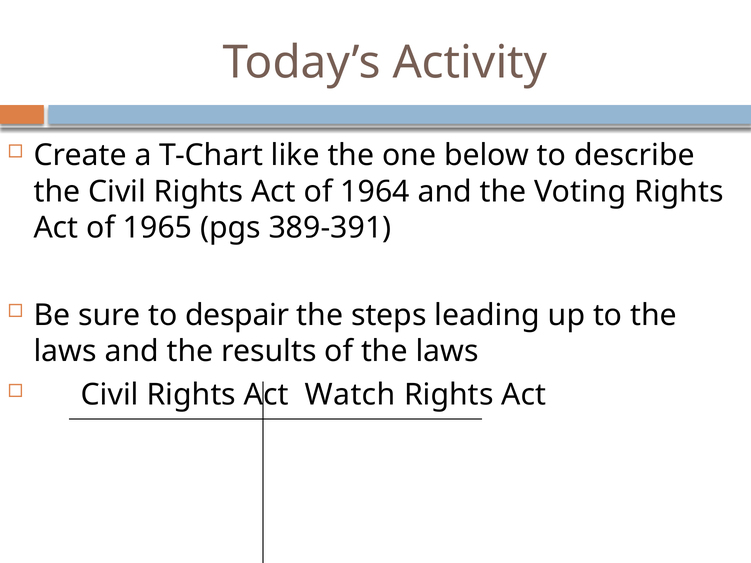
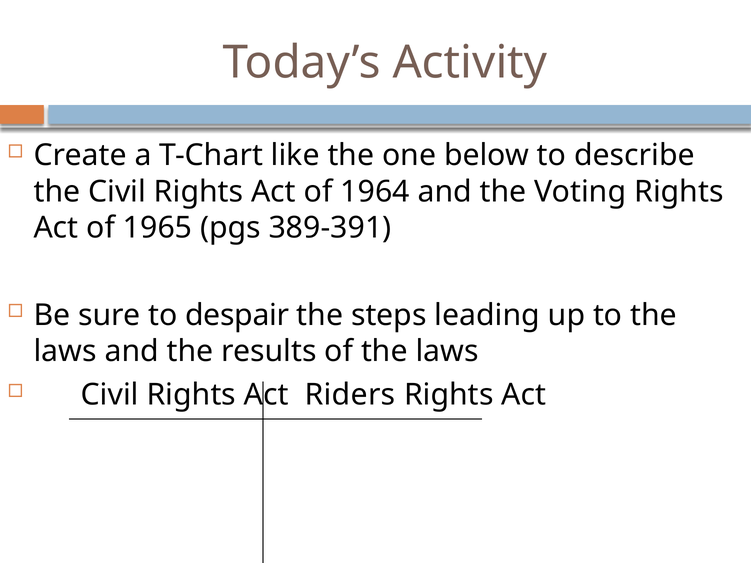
Watch: Watch -> Riders
